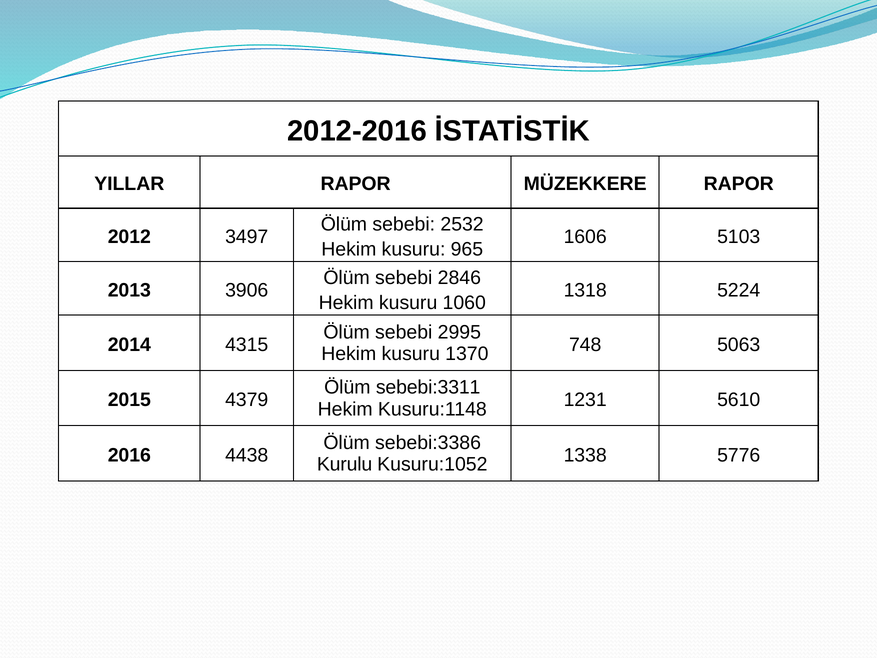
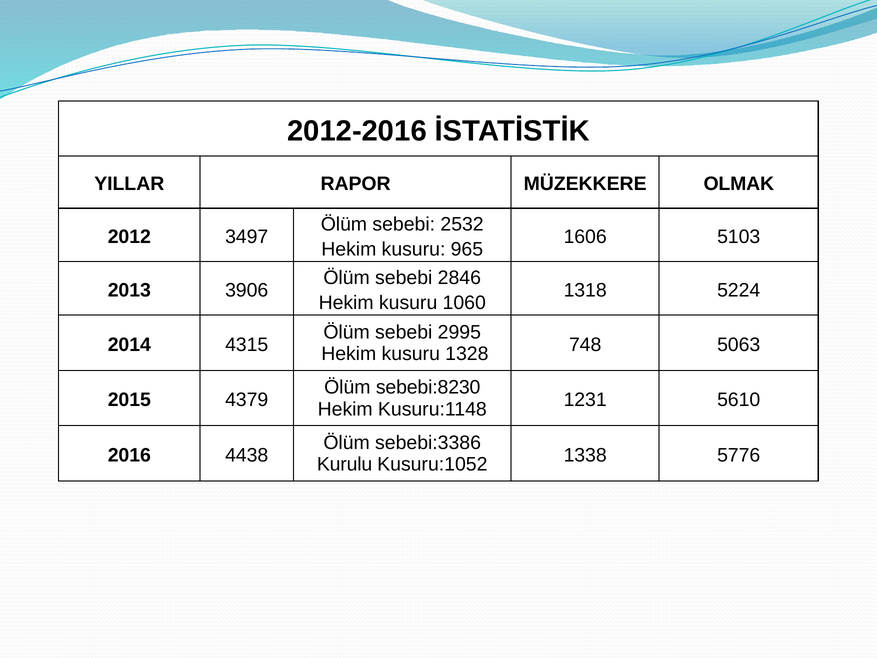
MÜZEKKERE RAPOR: RAPOR -> OLMAK
1370: 1370 -> 1328
sebebi:3311: sebebi:3311 -> sebebi:8230
